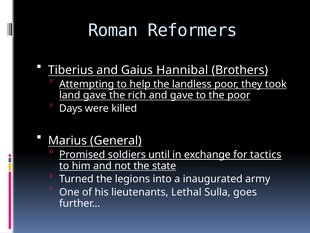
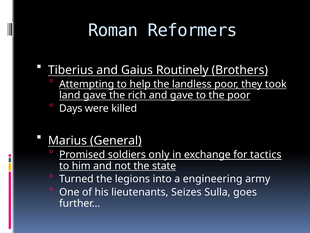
Hannibal: Hannibal -> Routinely
until: until -> only
inaugurated: inaugurated -> engineering
Lethal: Lethal -> Seizes
